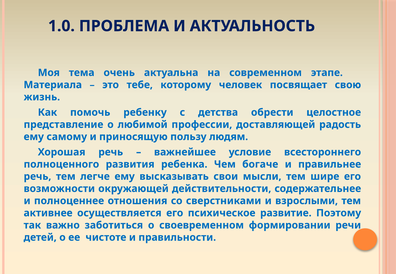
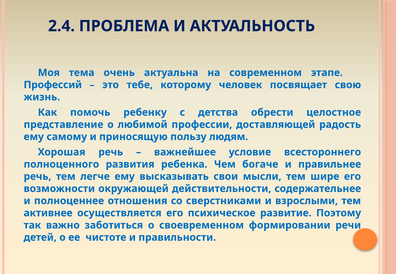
1.0: 1.0 -> 2.4
Материала: Материала -> Профессий
